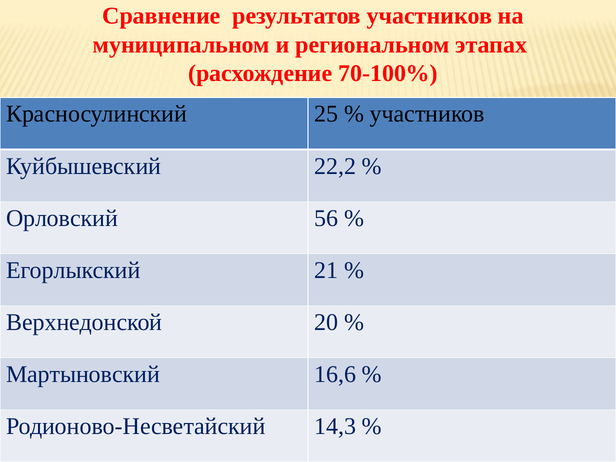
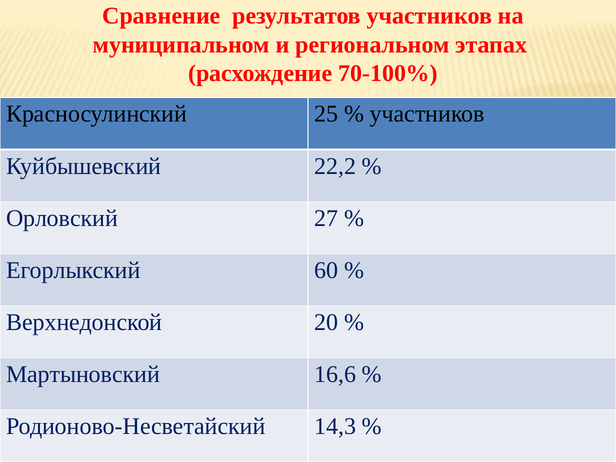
56: 56 -> 27
21: 21 -> 60
